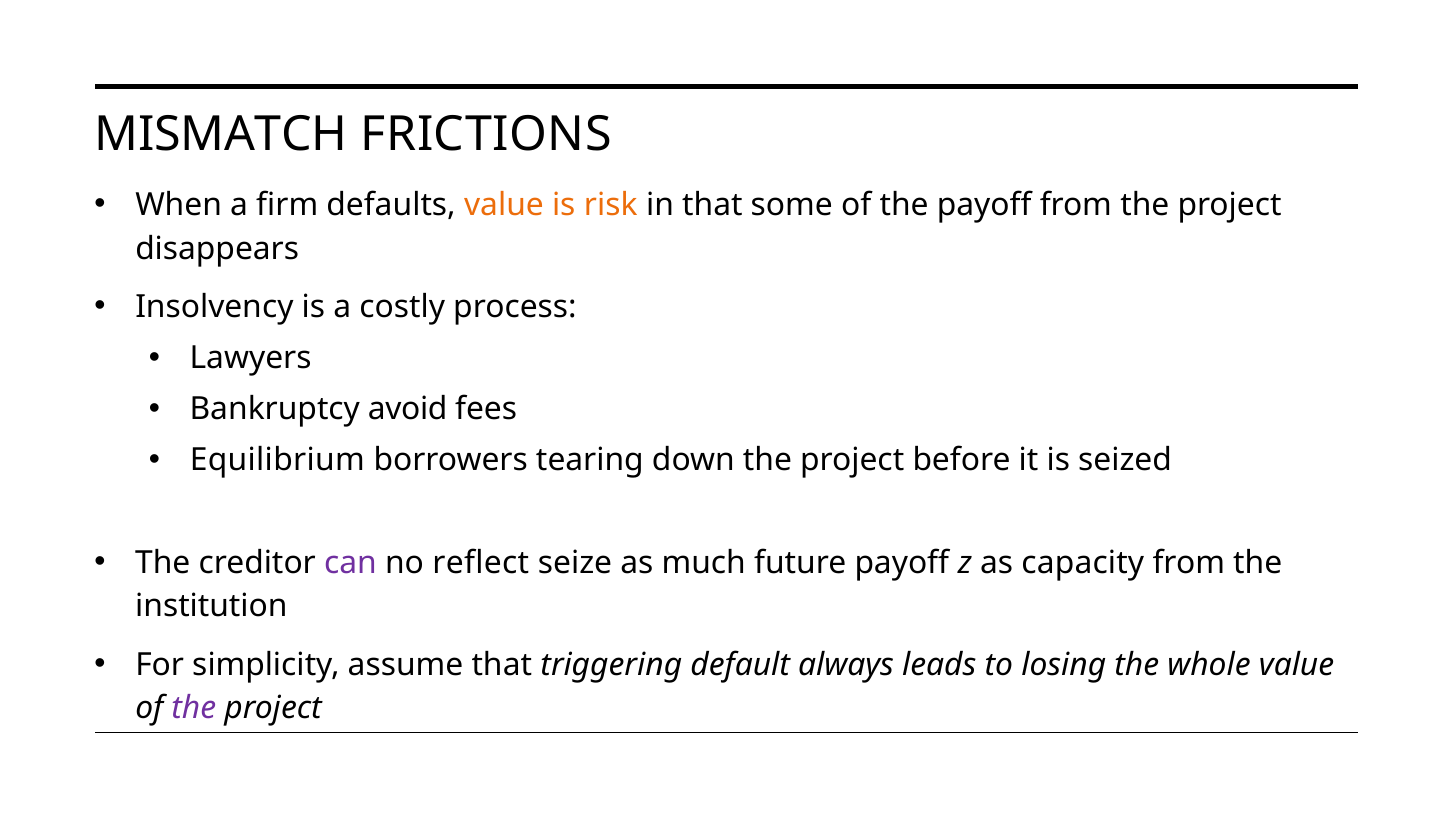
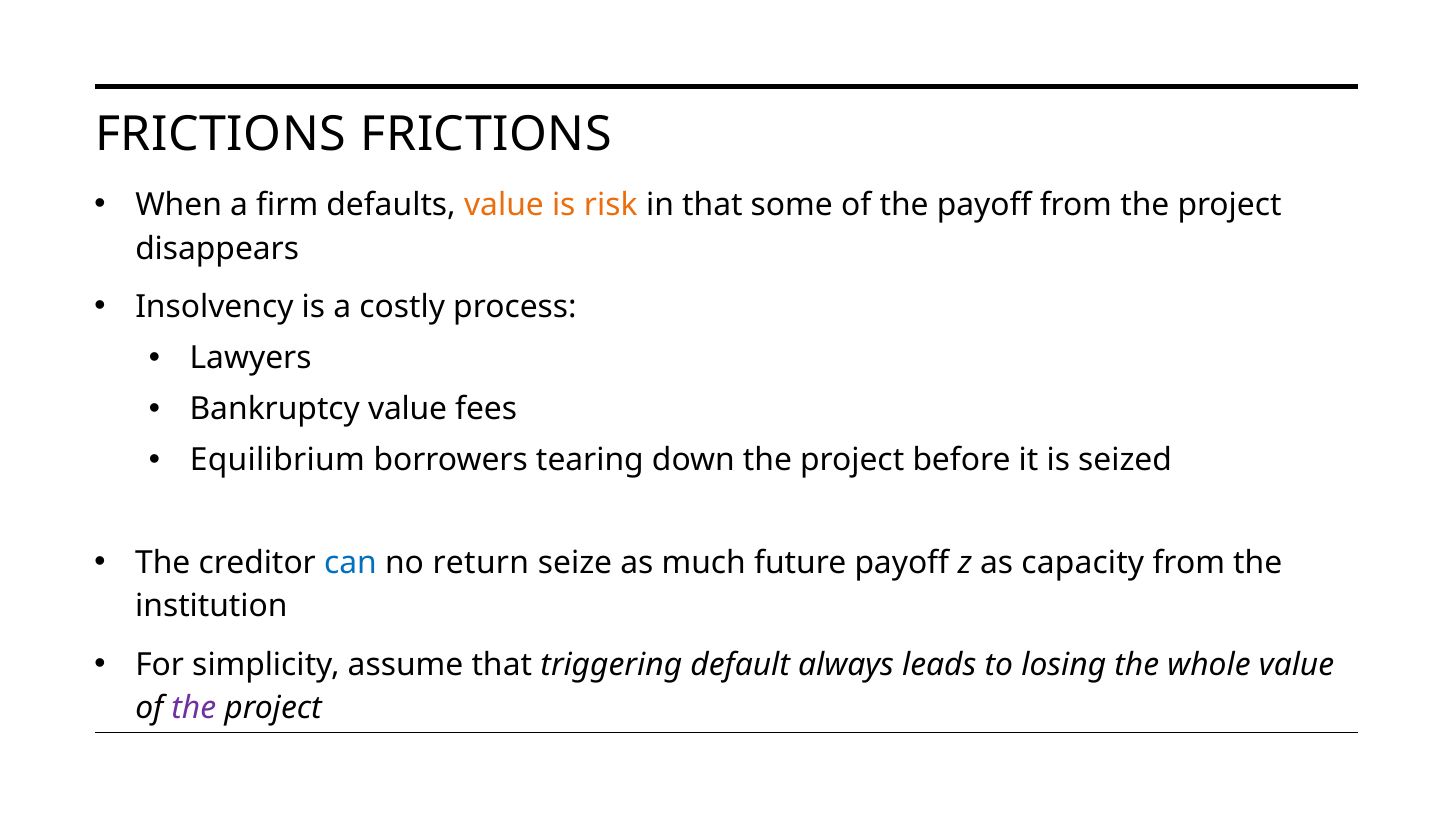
MISMATCH at (221, 134): MISMATCH -> FRICTIONS
Bankruptcy avoid: avoid -> value
can colour: purple -> blue
reflect: reflect -> return
